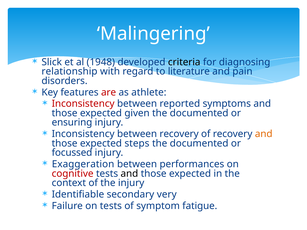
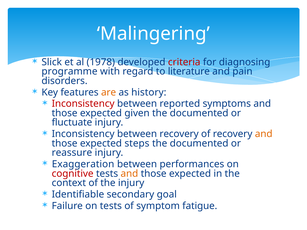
1948: 1948 -> 1978
criteria colour: black -> red
relationship: relationship -> programme
are colour: red -> orange
athlete: athlete -> history
ensuring: ensuring -> fluctuate
focussed: focussed -> reassure
and at (129, 174) colour: black -> orange
very: very -> goal
